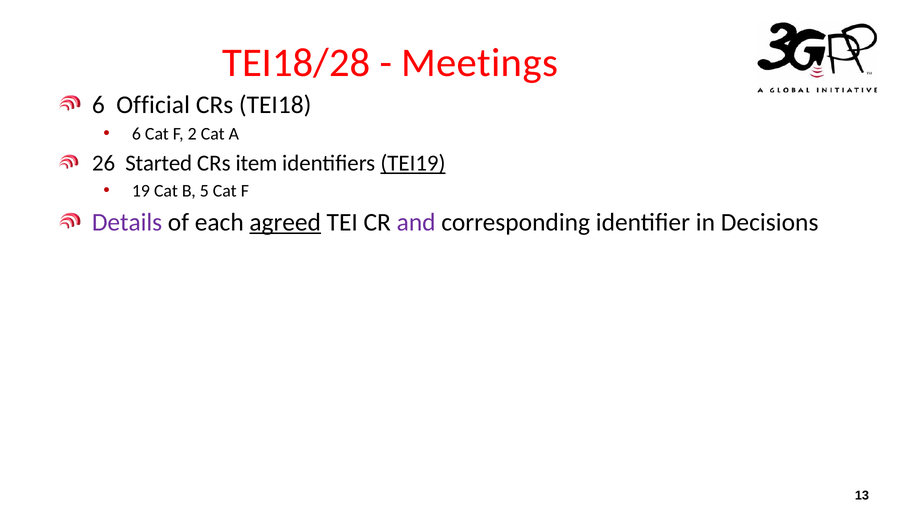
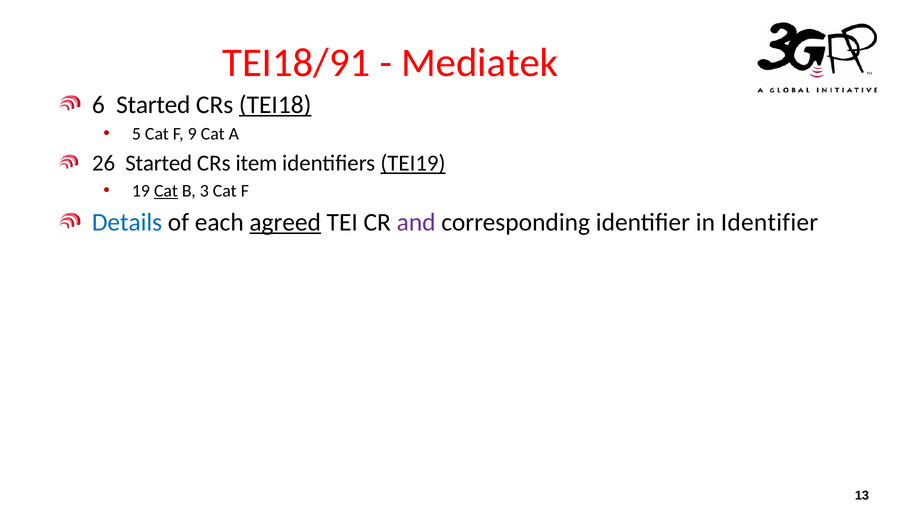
TEI18/28: TEI18/28 -> TEI18/91
Meetings: Meetings -> Mediatek
6 Official: Official -> Started
TEI18 underline: none -> present
6 at (136, 134): 6 -> 5
2: 2 -> 9
Cat at (166, 191) underline: none -> present
5: 5 -> 3
Details colour: purple -> blue
in Decisions: Decisions -> Identifier
